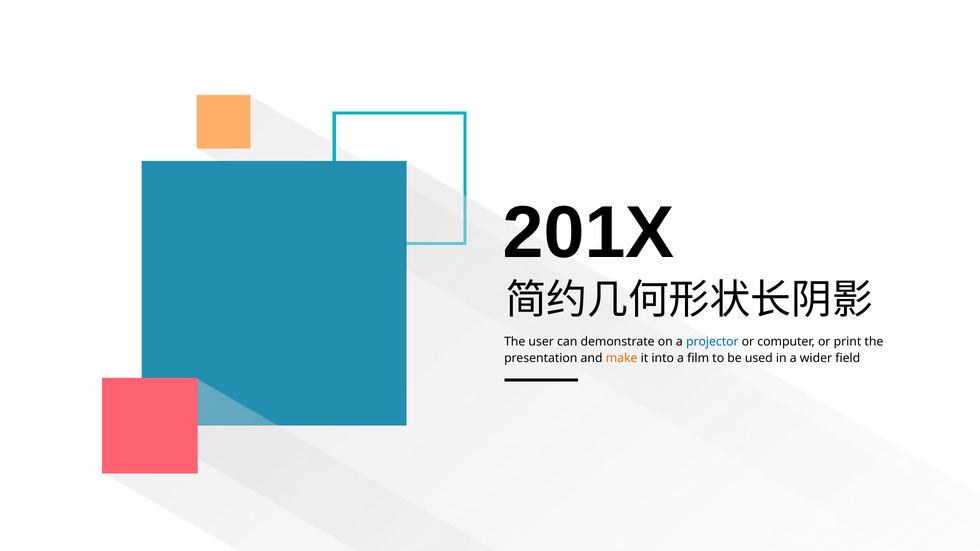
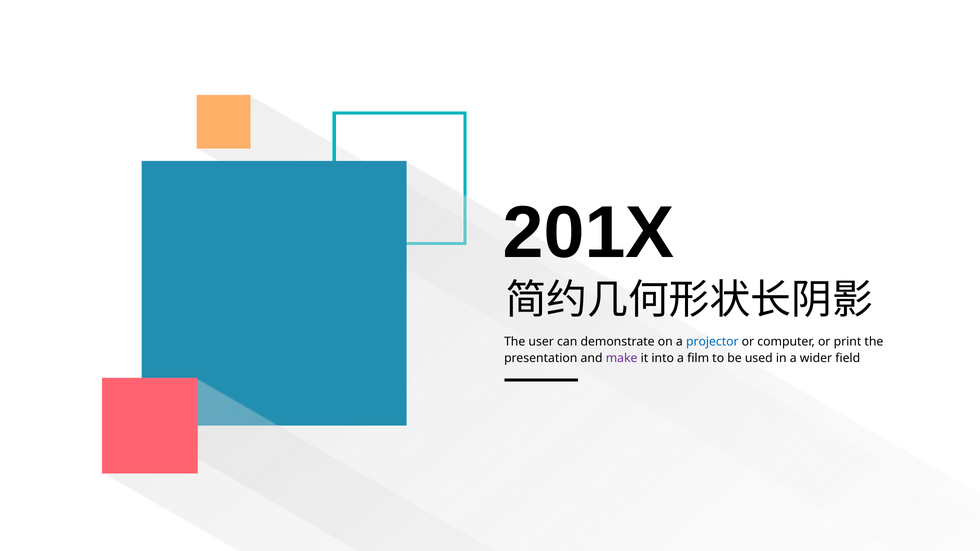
make colour: orange -> purple
